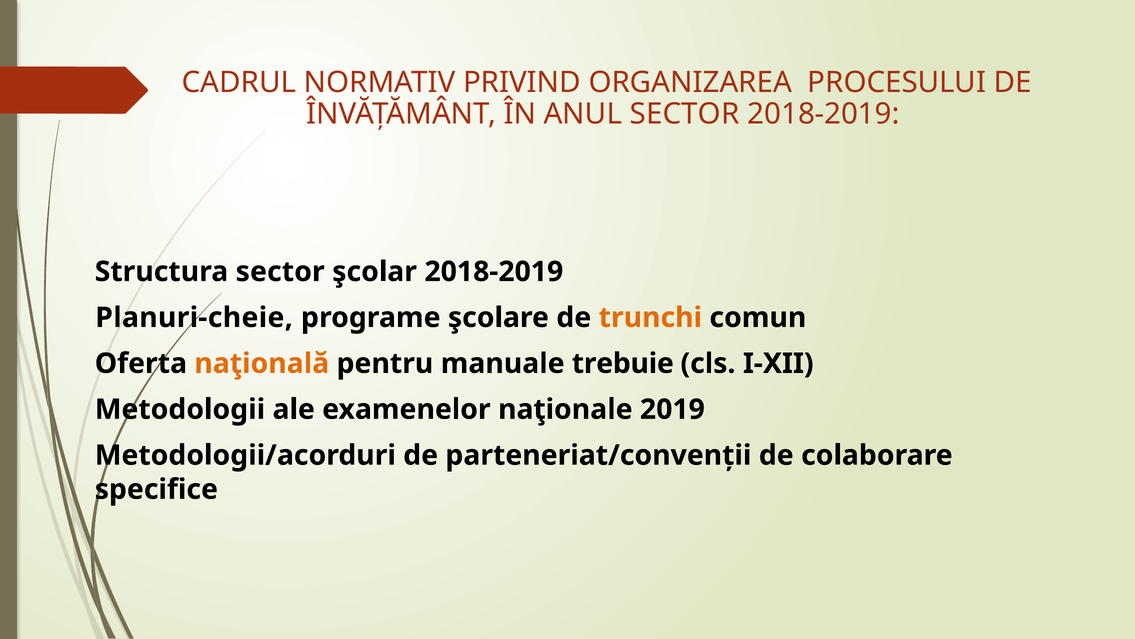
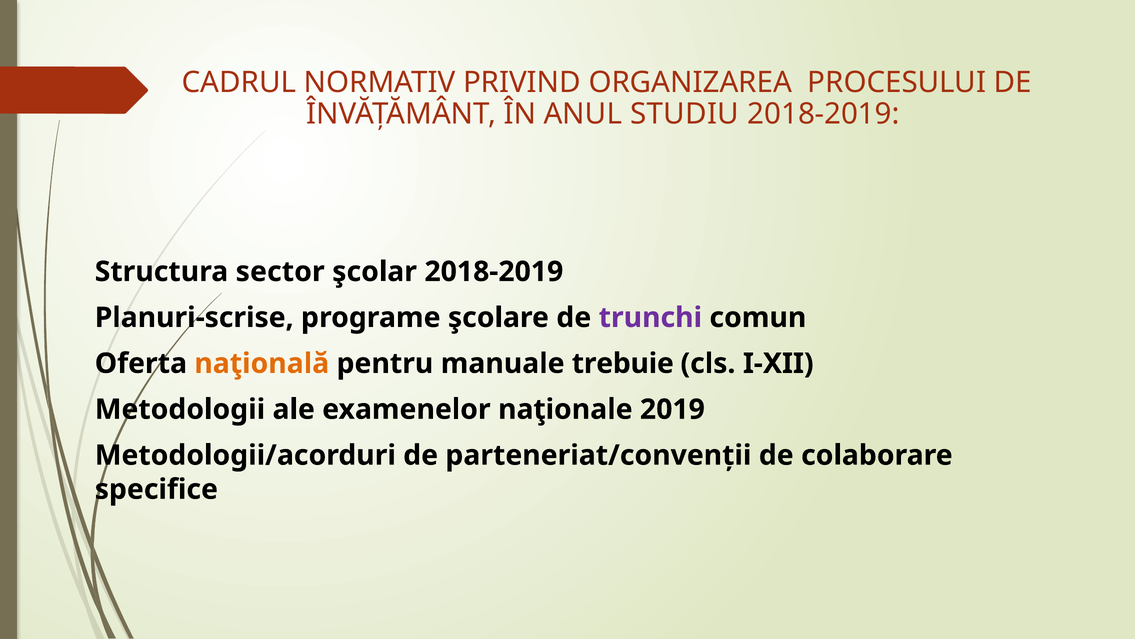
ANUL SECTOR: SECTOR -> STUDIU
Planuri-cheie: Planuri-cheie -> Planuri-scrise
trunchi colour: orange -> purple
